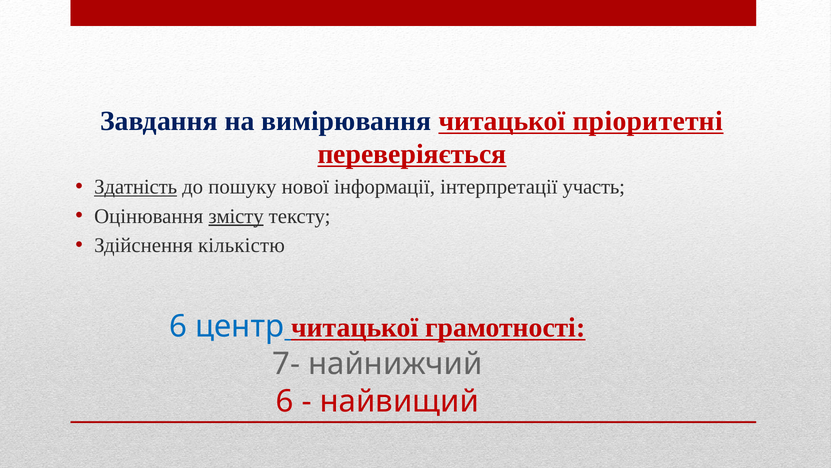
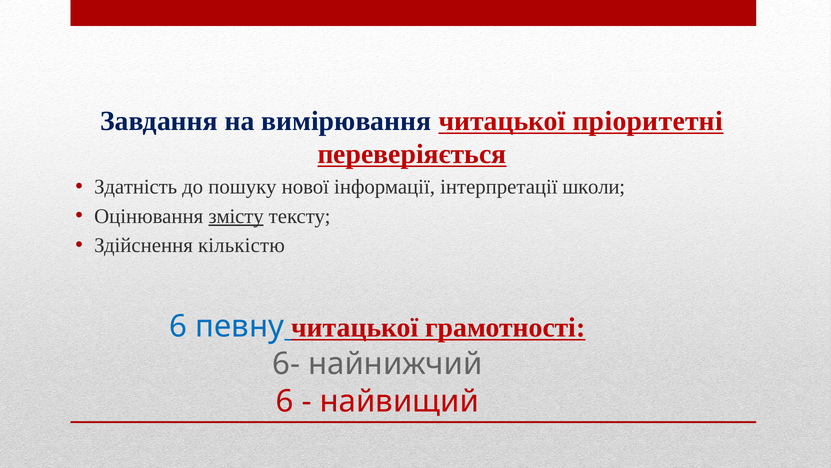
Здатність underline: present -> none
участь: участь -> школи
центр: центр -> певну
7-: 7- -> 6-
